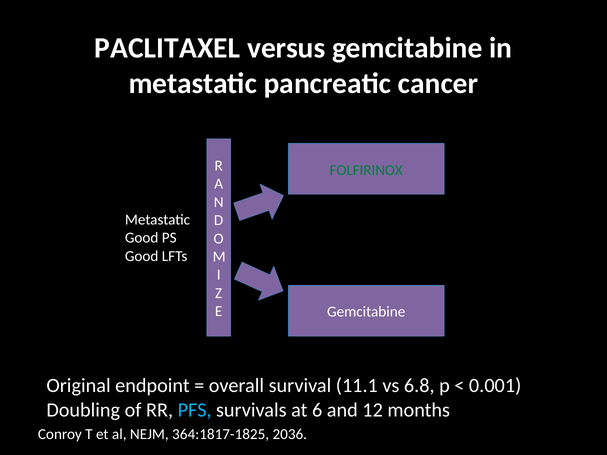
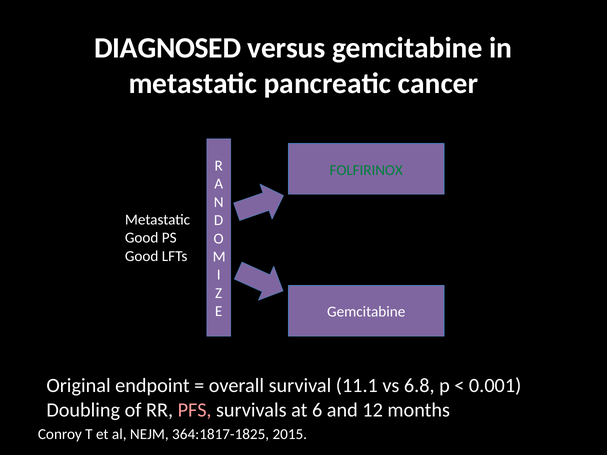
PACLITAXEL: PACLITAXEL -> DIAGNOSED
PFS colour: light blue -> pink
2036: 2036 -> 2015
